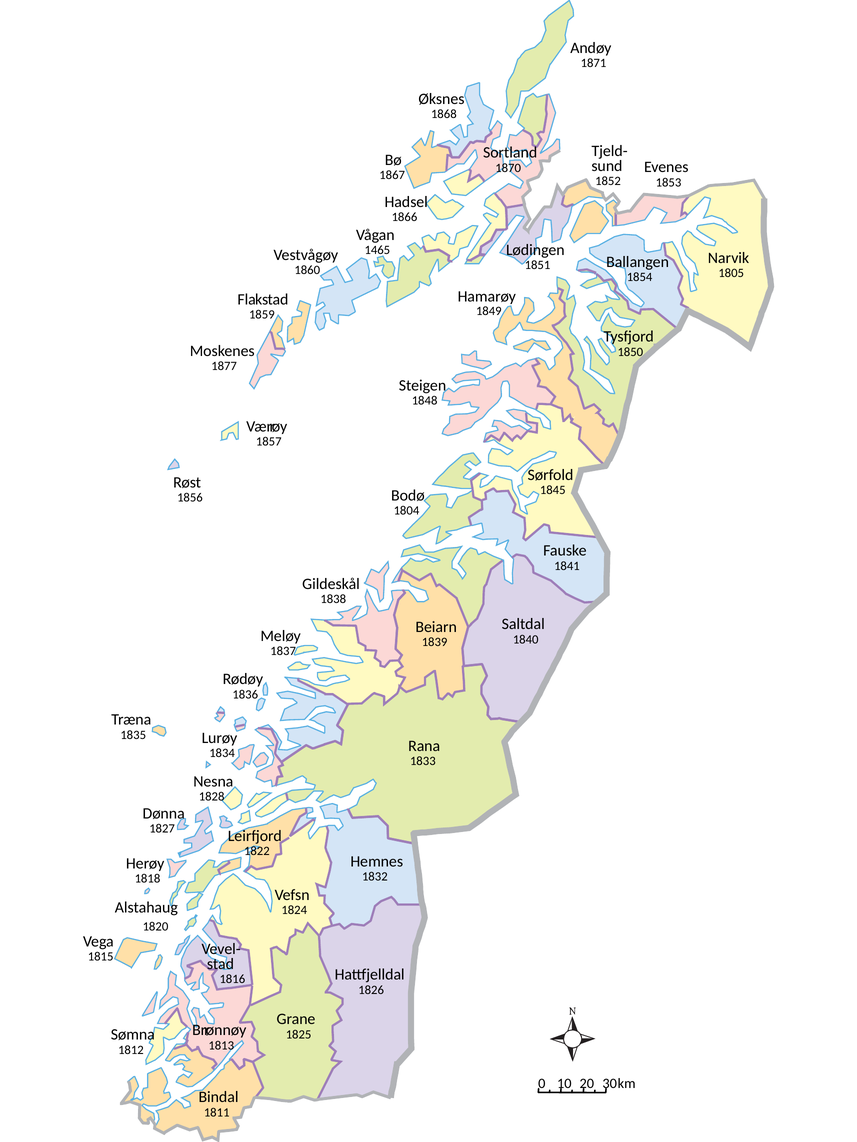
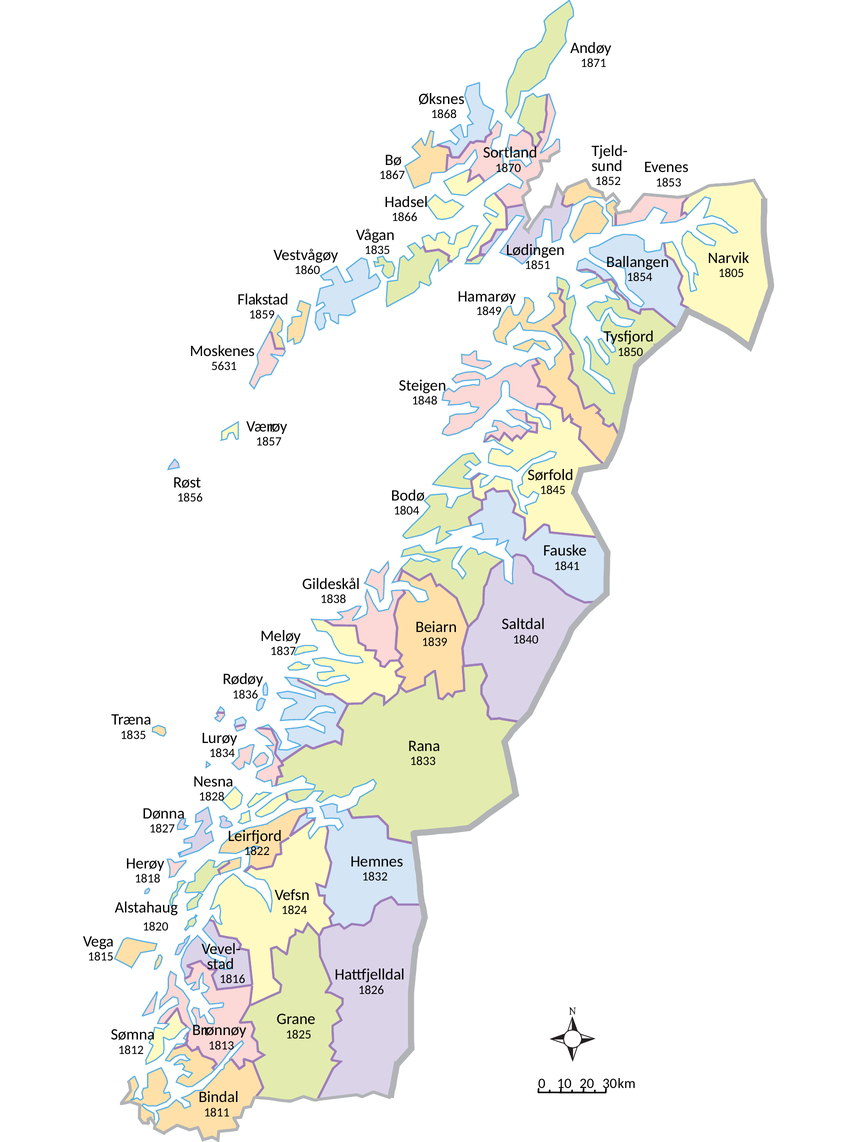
1465 at (377, 250): 1465 -> 1835
1877: 1877 -> 5631
